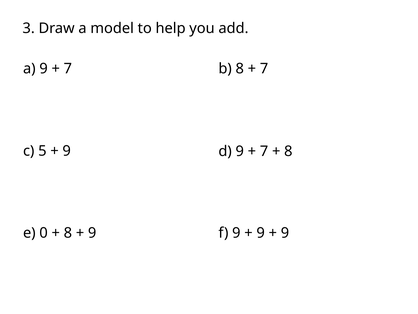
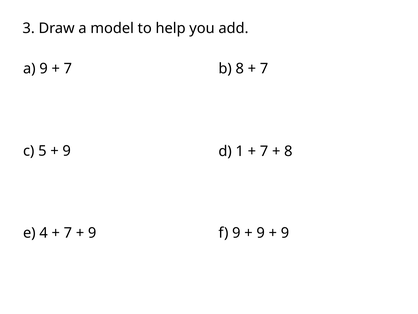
d 9: 9 -> 1
0: 0 -> 4
8 at (68, 233): 8 -> 7
